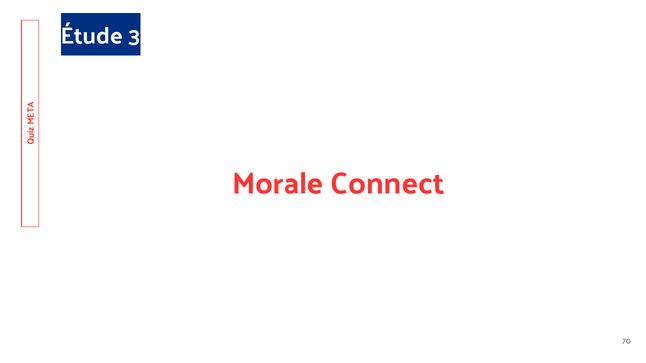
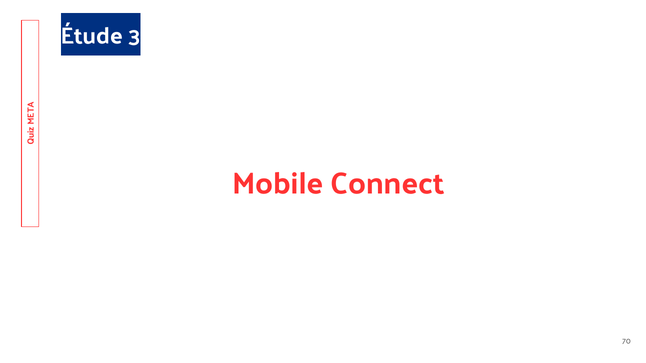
Morale: Morale -> Mobile
